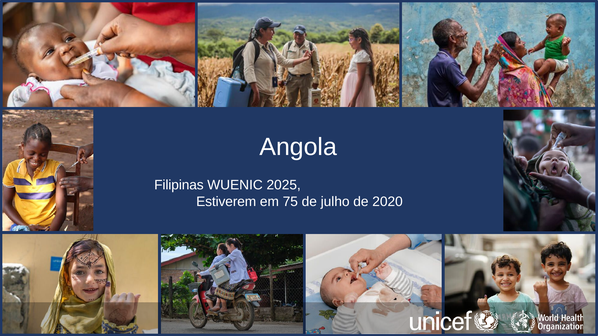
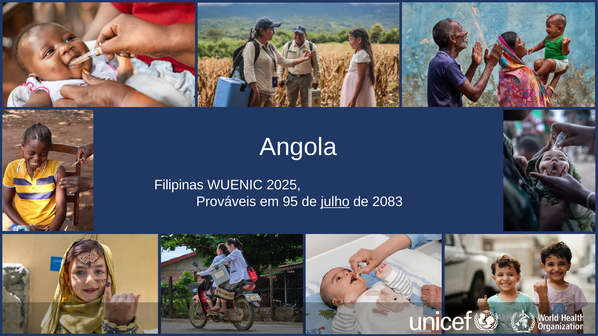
Estiverem: Estiverem -> Prováveis
75: 75 -> 95
julho underline: none -> present
2020: 2020 -> 2083
